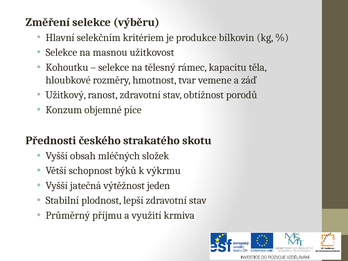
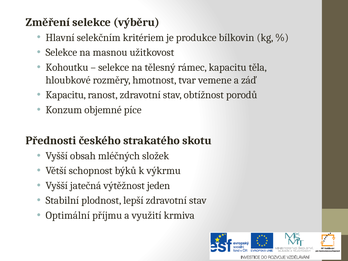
Užitkový at (66, 95): Užitkový -> Kapacitu
Průměrný: Průměrný -> Optimální
